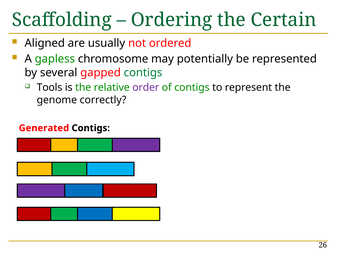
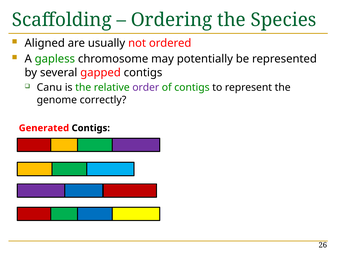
Certain: Certain -> Species
contigs at (143, 72) colour: green -> black
Tools: Tools -> Canu
